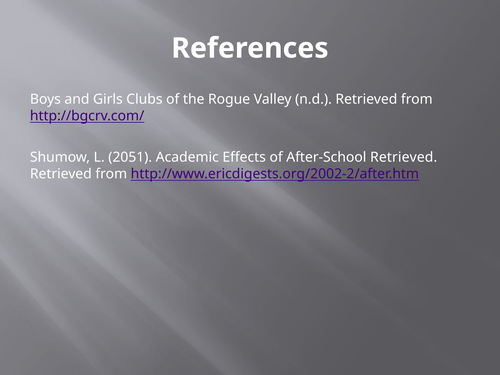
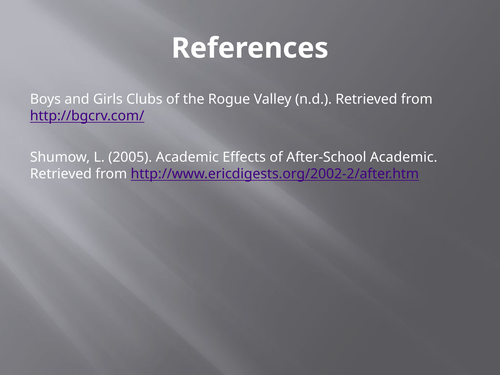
2051: 2051 -> 2005
After-School Retrieved: Retrieved -> Academic
